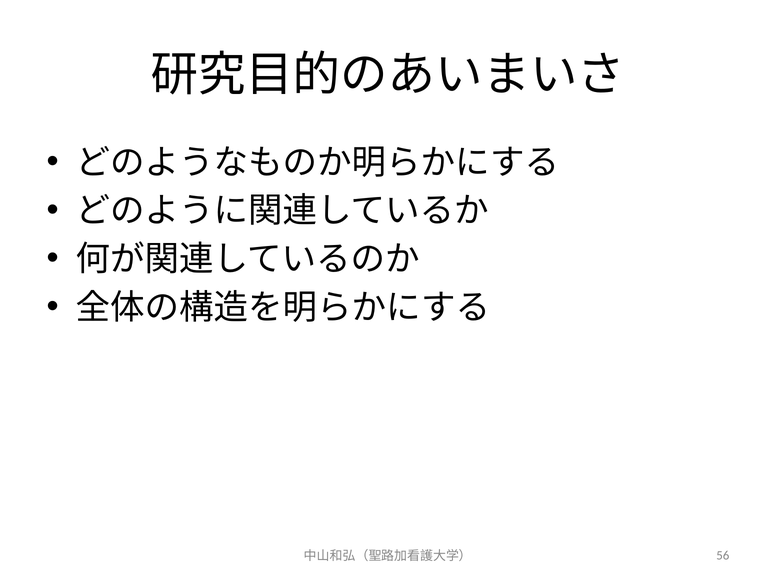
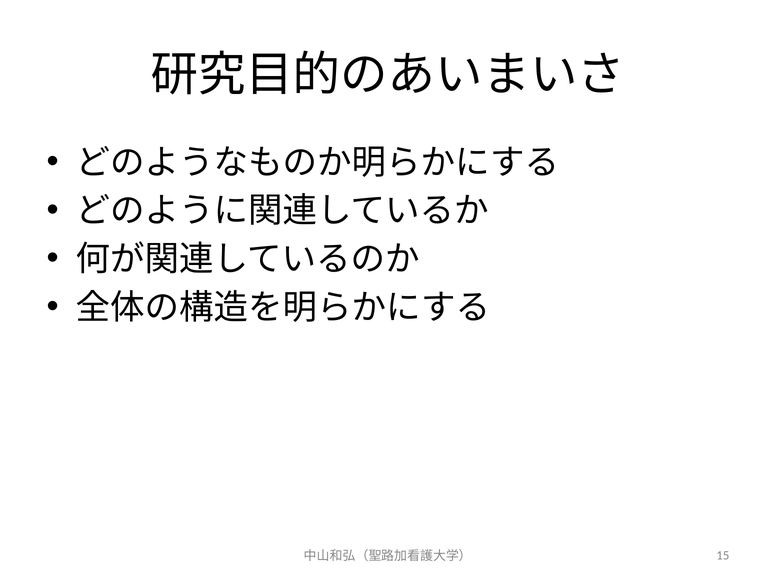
56: 56 -> 15
